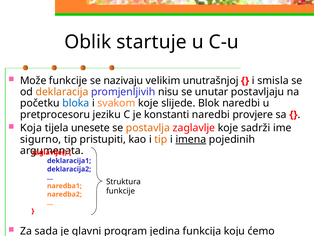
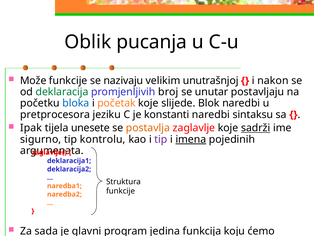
startuje: startuje -> pucanja
smisla: smisla -> nakon
deklaracija colour: orange -> green
nisu: nisu -> broj
svakom: svakom -> početak
pretprocesoru: pretprocesoru -> pretprocesora
provjere: provjere -> sintaksu
Koja: Koja -> Ipak
sadrži underline: none -> present
pristupiti: pristupiti -> kontrolu
tip at (161, 139) colour: orange -> purple
